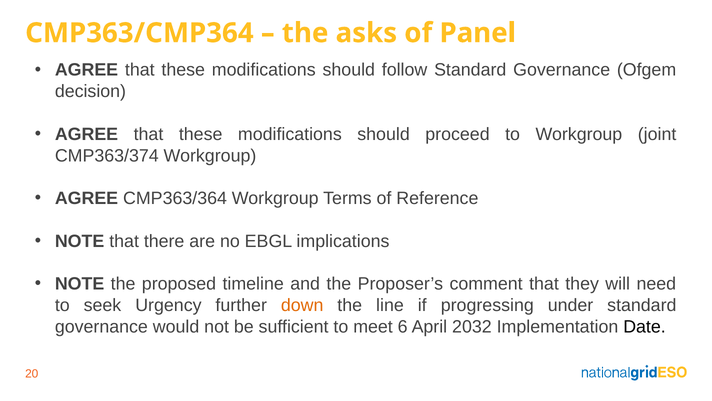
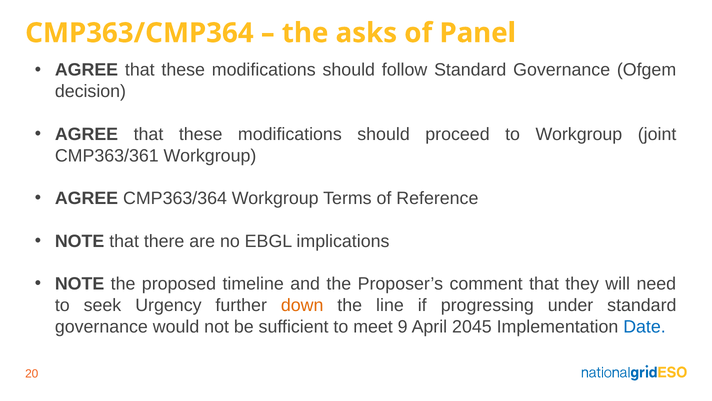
CMP363/374: CMP363/374 -> CMP363/361
6: 6 -> 9
2032: 2032 -> 2045
Date colour: black -> blue
